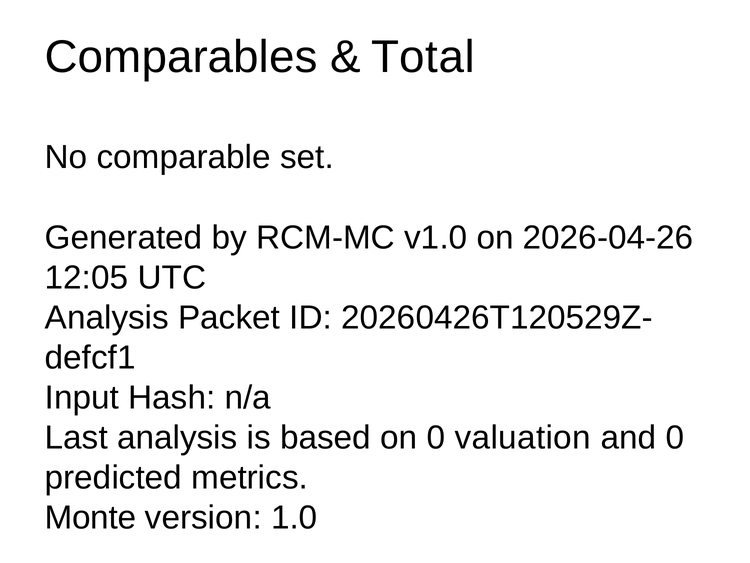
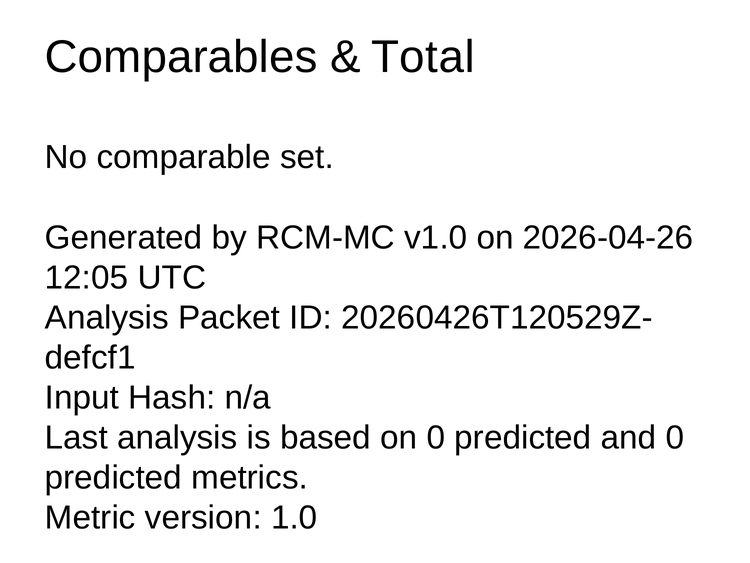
on 0 valuation: valuation -> predicted
Monte: Monte -> Metric
